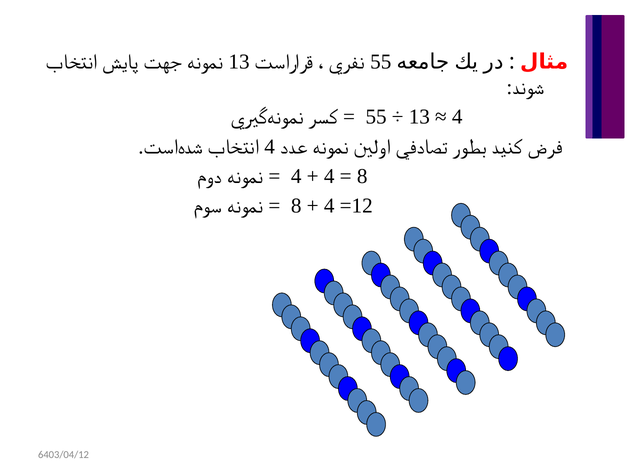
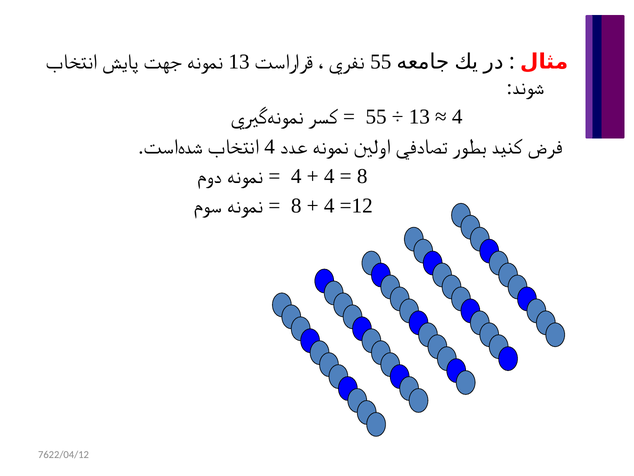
6403/04/12: 6403/04/12 -> 7622/04/12
